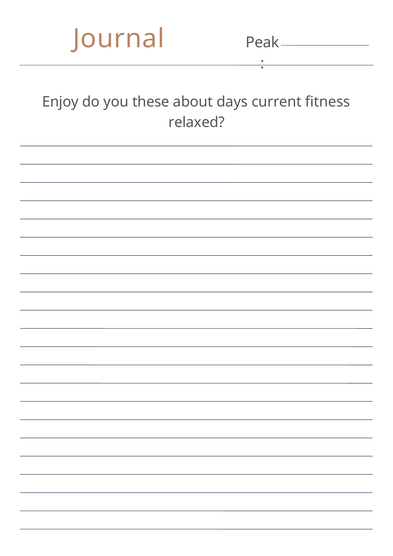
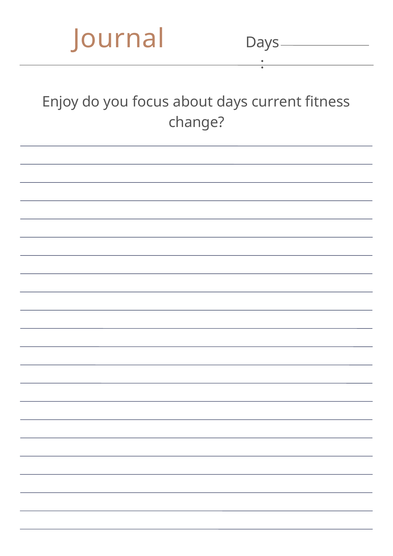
Peak at (262, 42): Peak -> Days
these: these -> focus
relaxed: relaxed -> change
